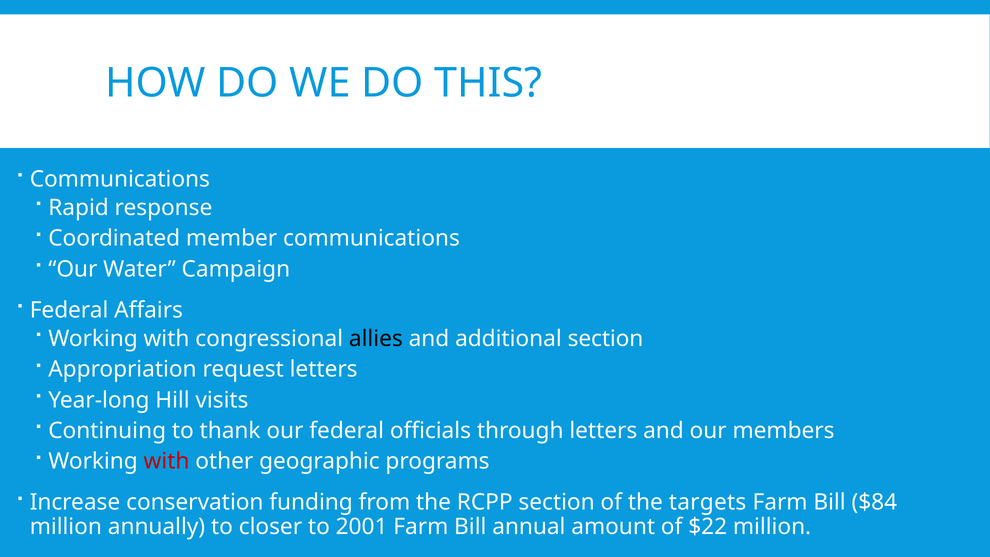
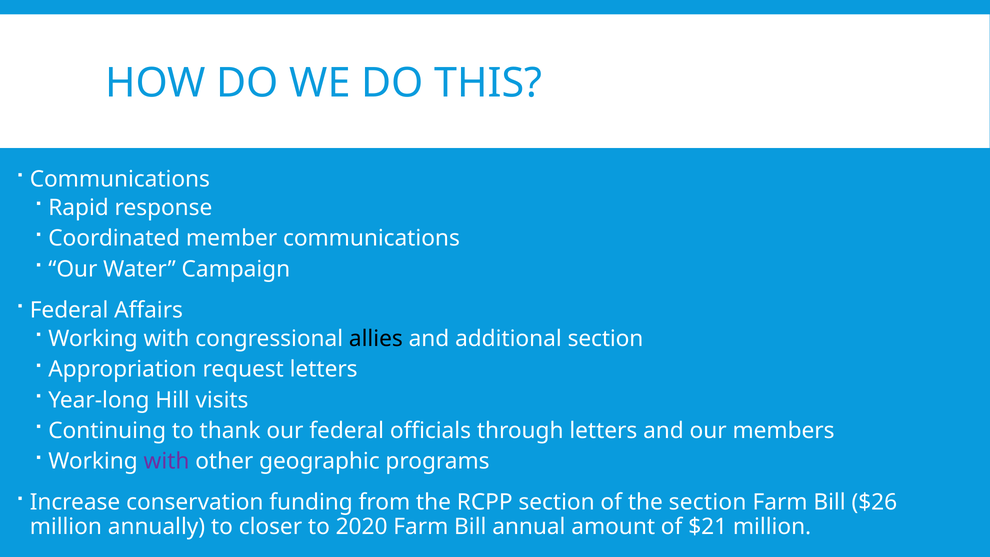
with at (167, 461) colour: red -> purple
the targets: targets -> section
$84: $84 -> $26
2001: 2001 -> 2020
$22: $22 -> $21
